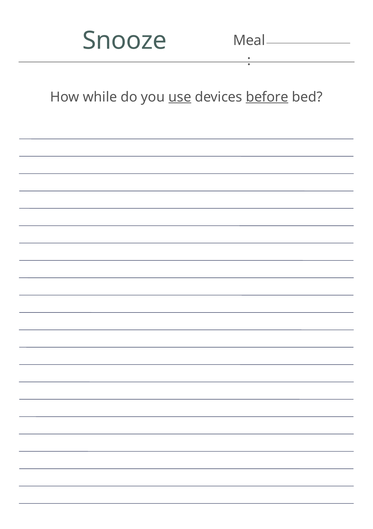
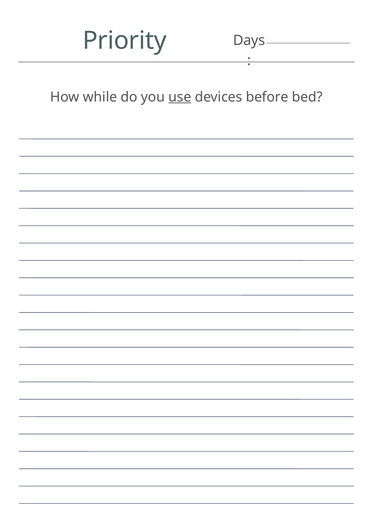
Snooze: Snooze -> Priority
Meal: Meal -> Days
before underline: present -> none
